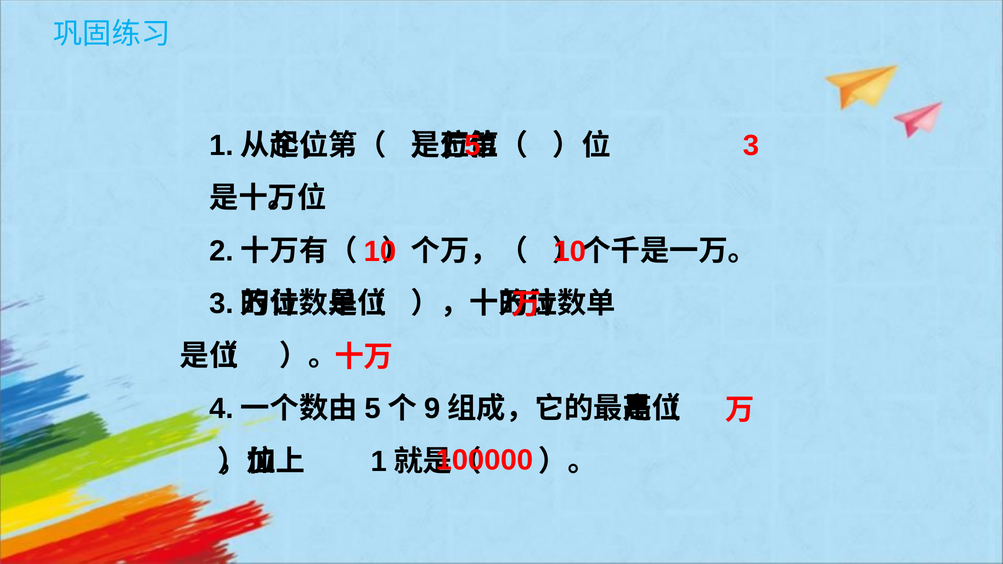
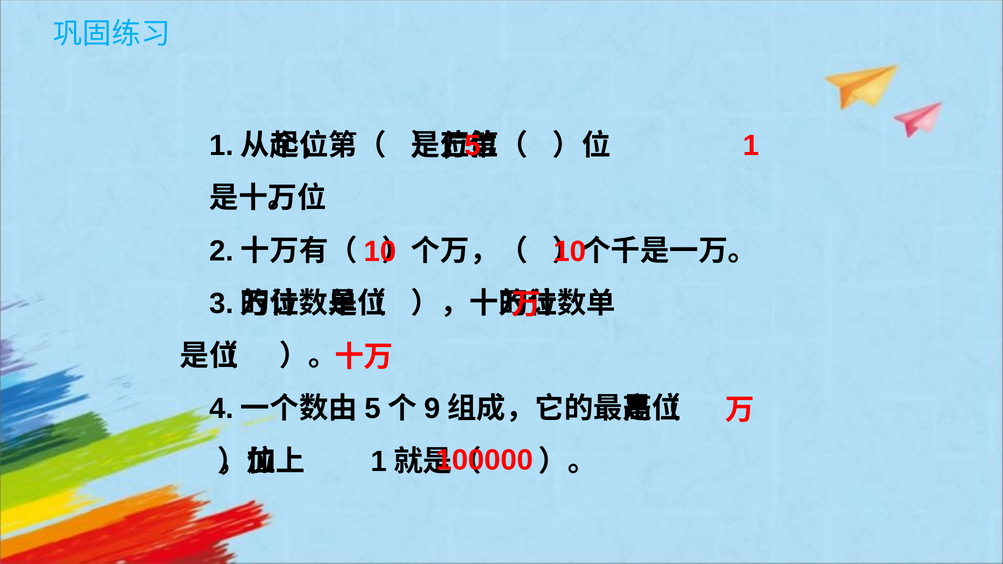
3 at (751, 146): 3 -> 1
